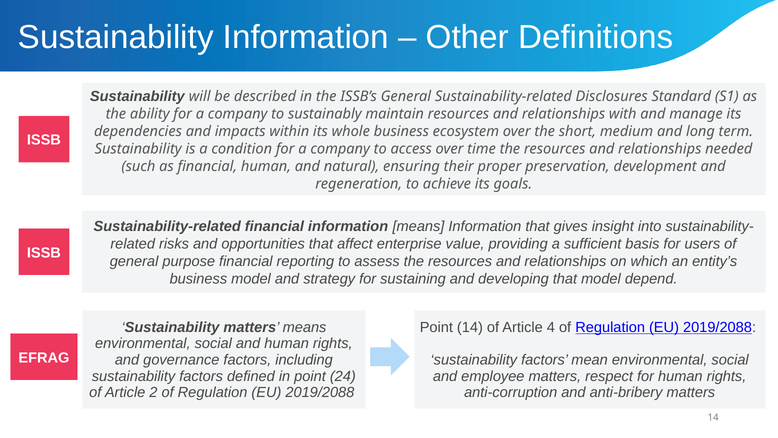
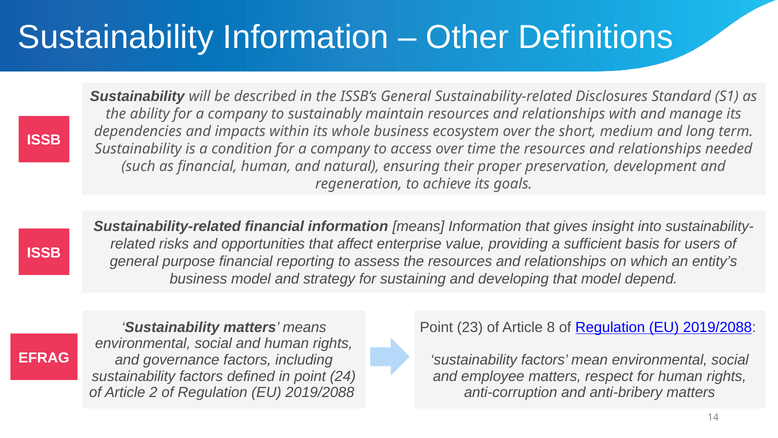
Point 14: 14 -> 23
4: 4 -> 8
